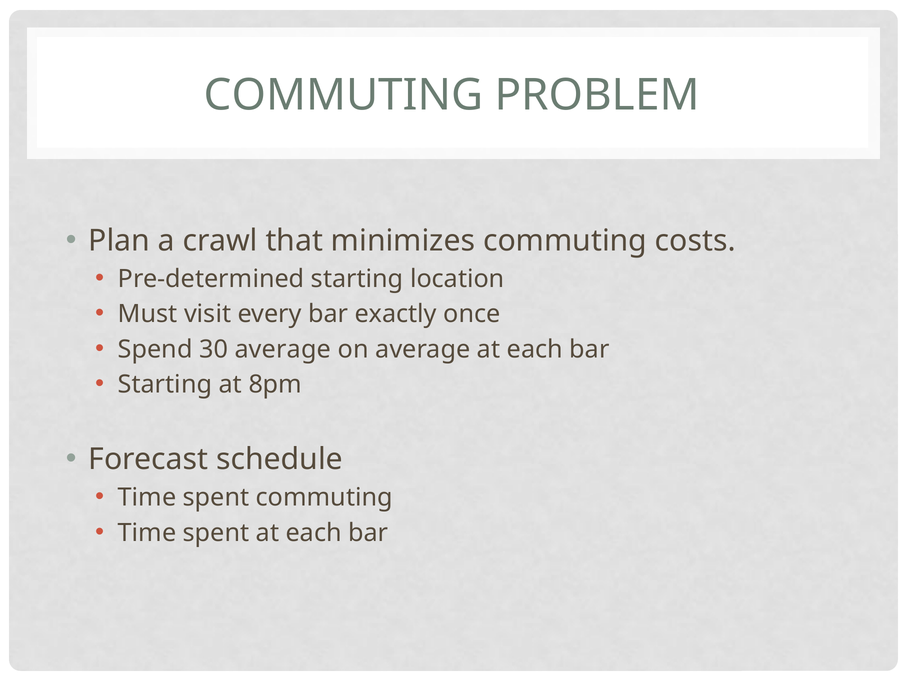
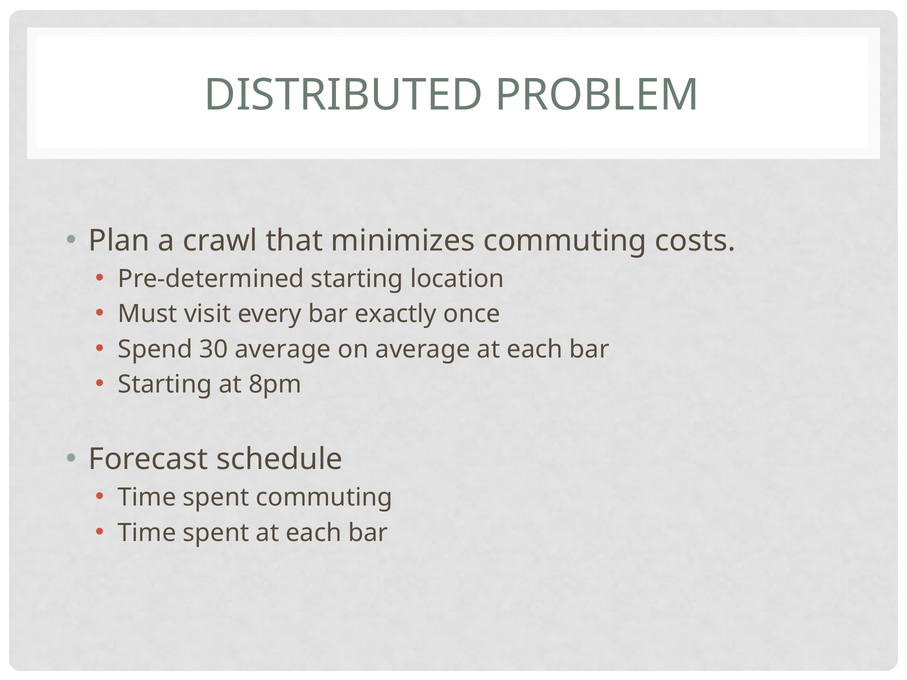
COMMUTING at (344, 95): COMMUTING -> DISTRIBUTED
